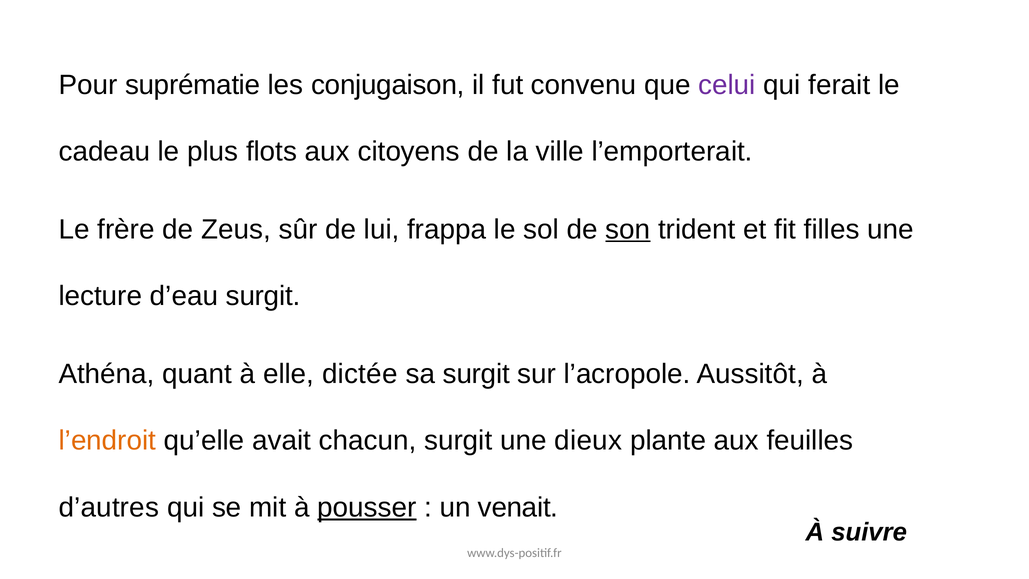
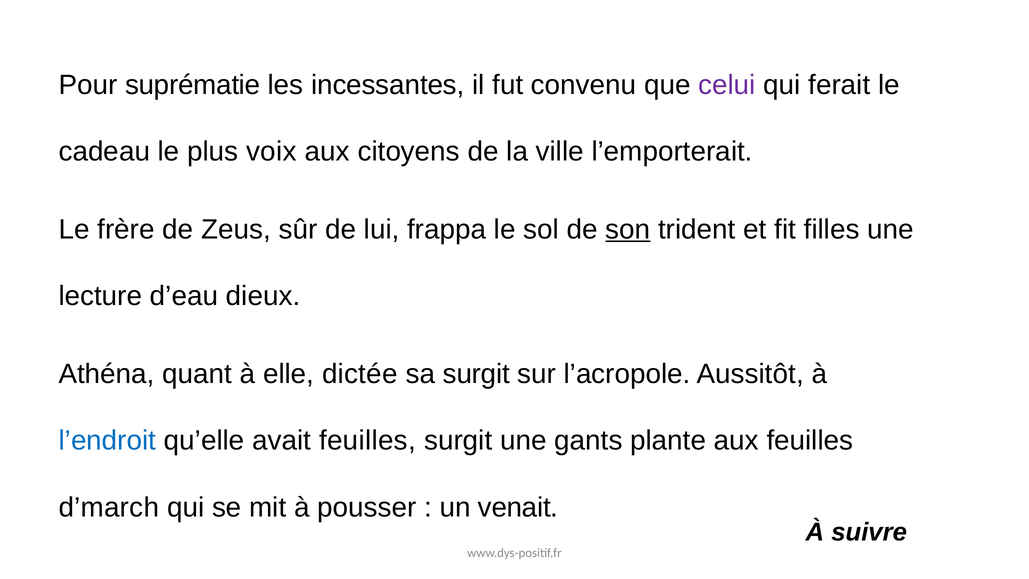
conjugaison: conjugaison -> incessantes
flots: flots -> voix
d’eau surgit: surgit -> dieux
l’endroit colour: orange -> blue
avait chacun: chacun -> feuilles
dieux: dieux -> gants
d’autres: d’autres -> d’march
pousser underline: present -> none
